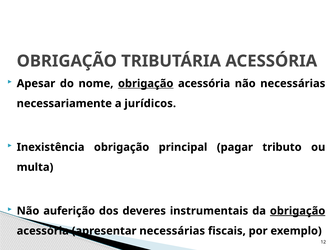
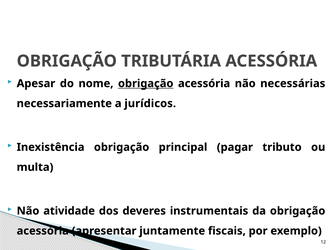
auferição: auferição -> atividade
obrigação at (298, 211) underline: present -> none
apresentar necessárias: necessárias -> juntamente
